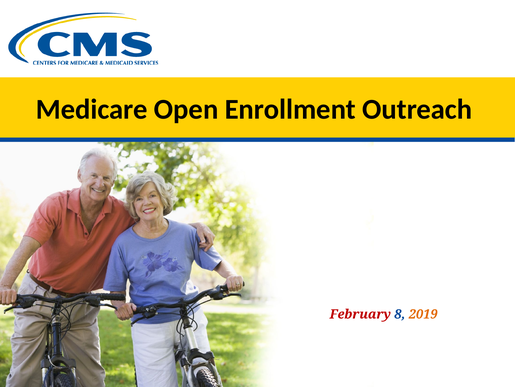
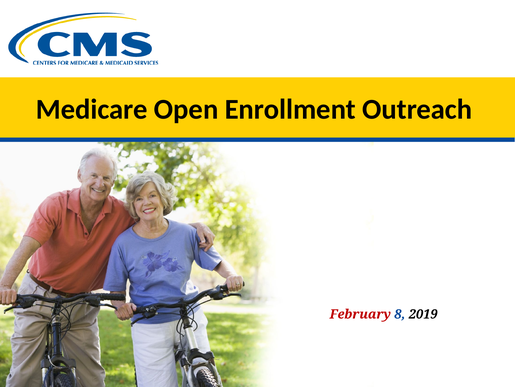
2019 colour: orange -> black
